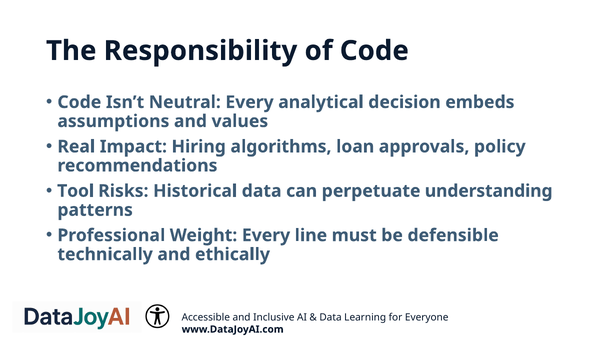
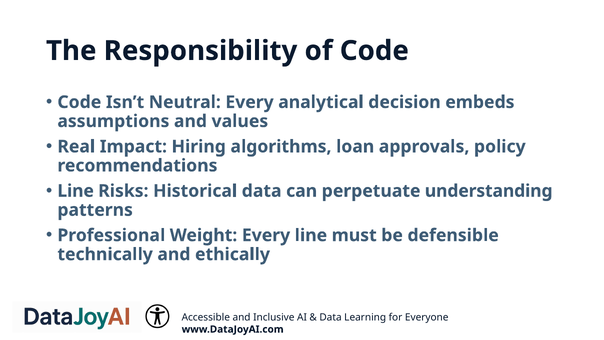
Tool at (76, 191): Tool -> Line
